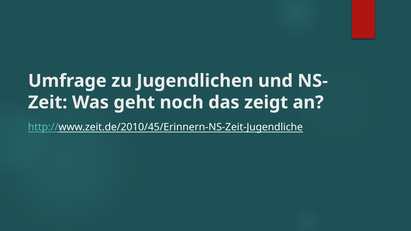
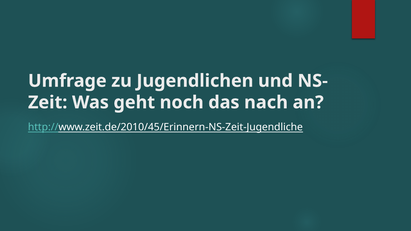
zeigt: zeigt -> nach
